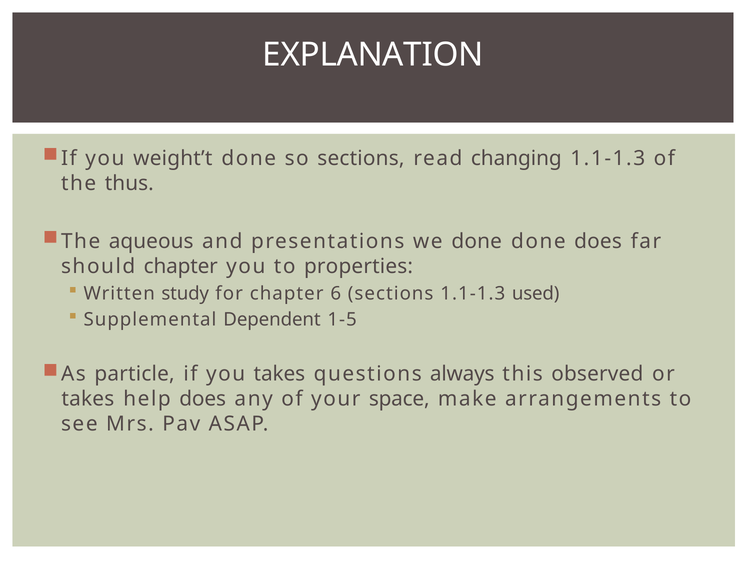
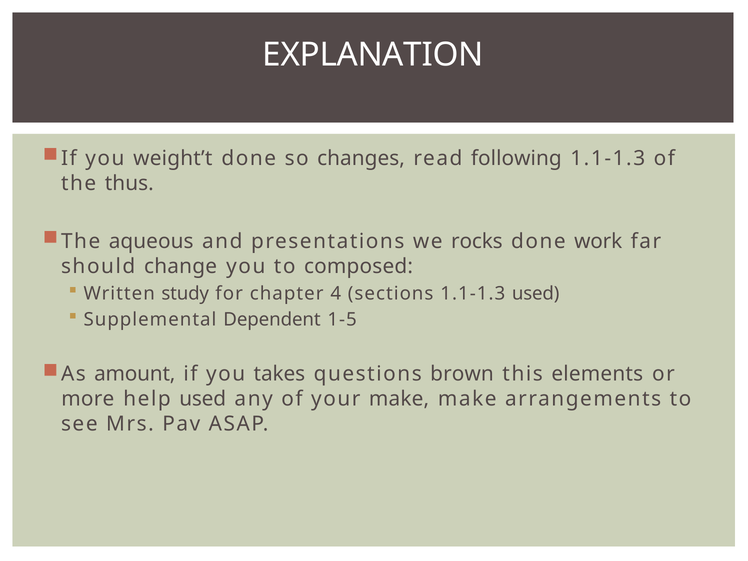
so sections: sections -> changes
changing: changing -> following
we done: done -> rocks
done does: does -> work
should chapter: chapter -> change
properties: properties -> composed
6: 6 -> 4
particle: particle -> amount
always: always -> brown
observed: observed -> elements
takes at (88, 399): takes -> more
help does: does -> used
your space: space -> make
